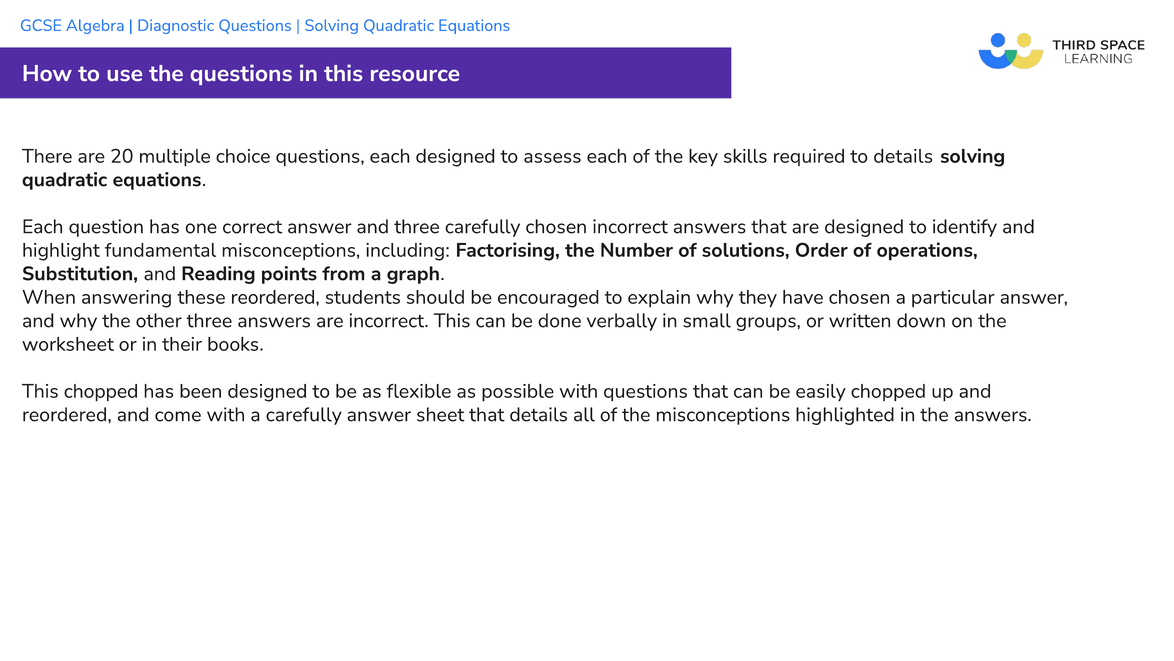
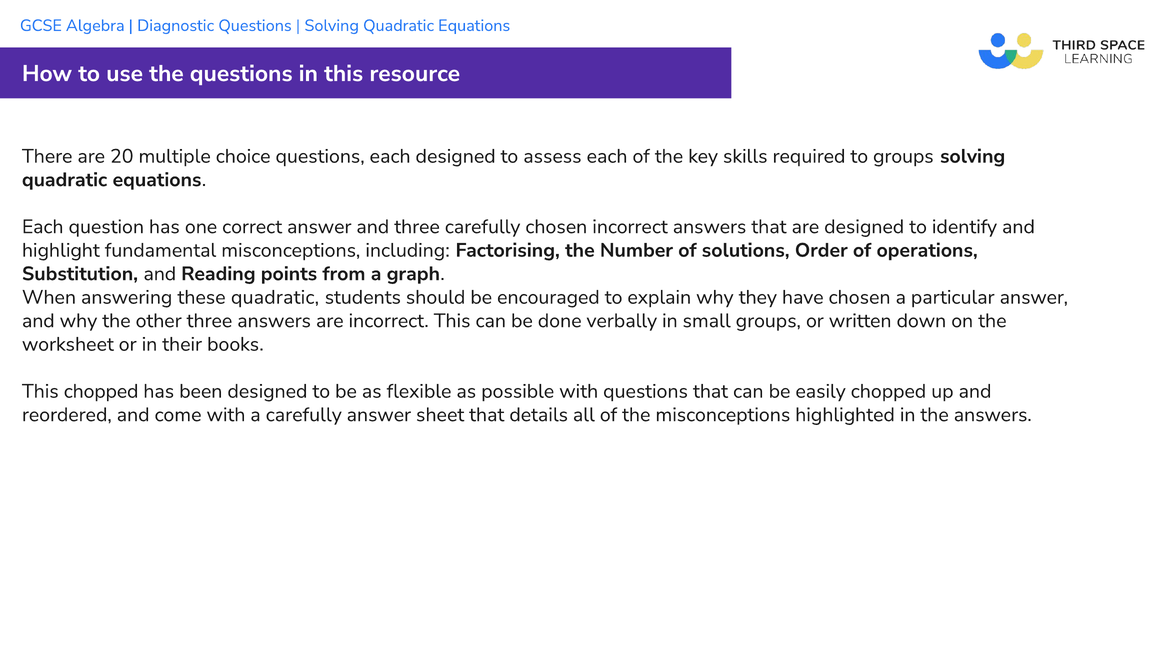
to details: details -> groups
these reordered: reordered -> quadratic
